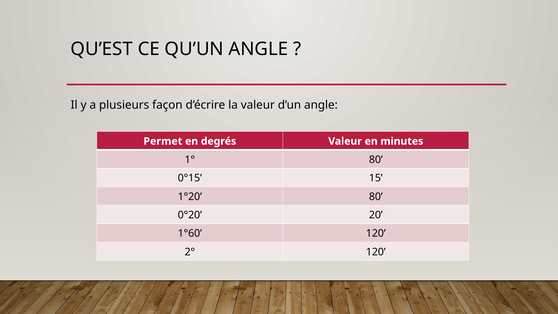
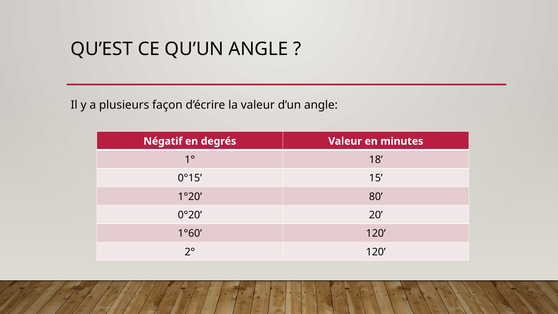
Permet: Permet -> Négatif
1° 80: 80 -> 18
